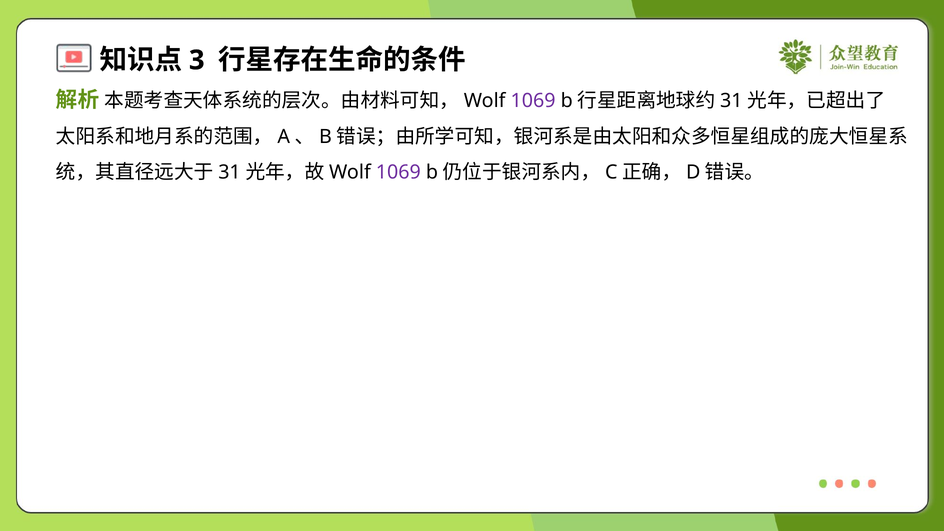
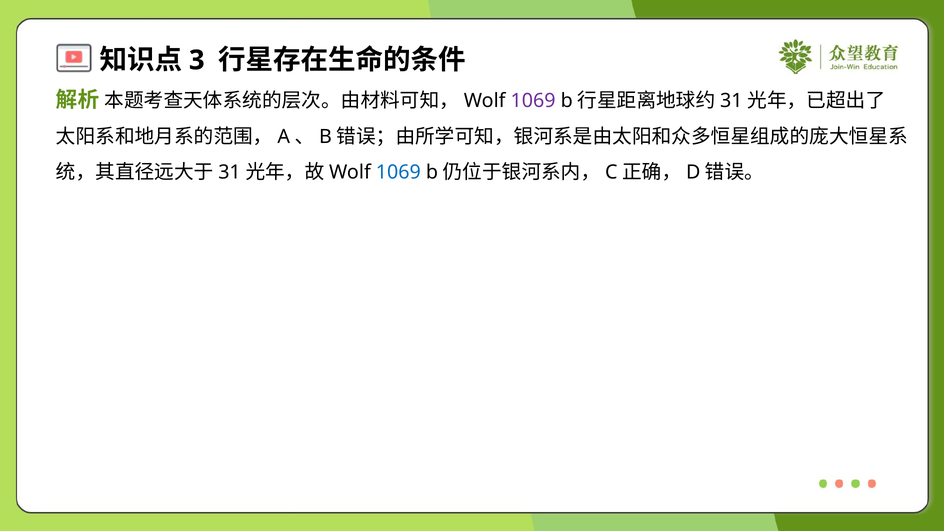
1069 at (398, 172) colour: purple -> blue
